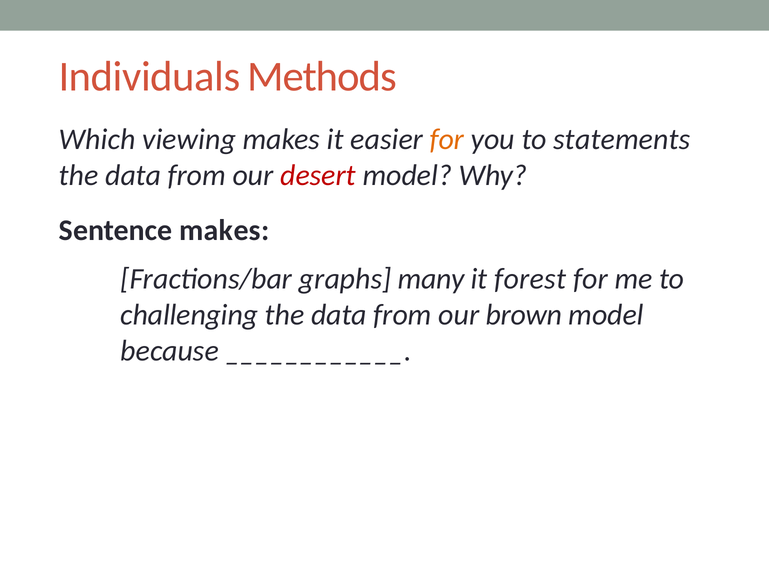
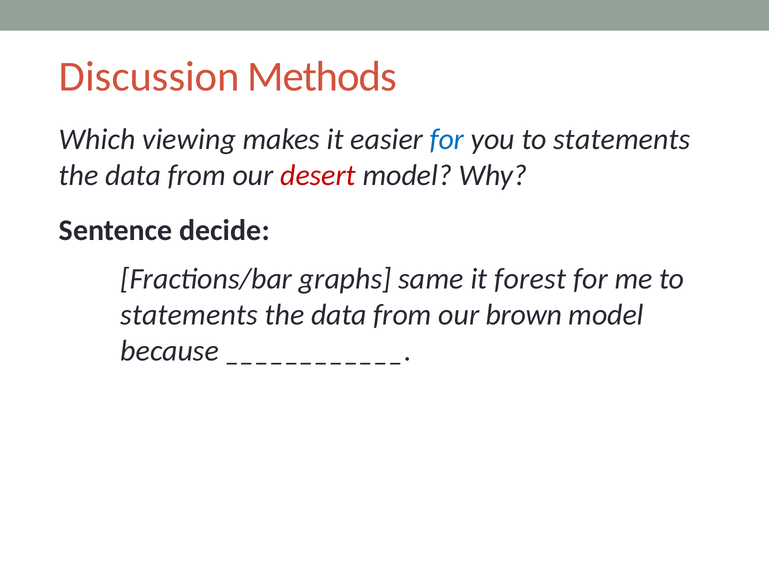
Individuals: Individuals -> Discussion
for at (447, 139) colour: orange -> blue
Sentence makes: makes -> decide
many: many -> same
challenging at (189, 315): challenging -> statements
